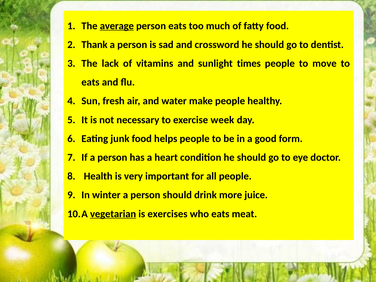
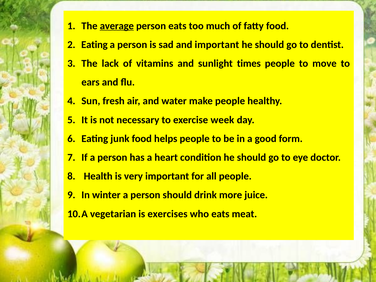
Thank at (94, 45): Thank -> Eating
and crossword: crossword -> important
eats at (90, 82): eats -> ears
vegetarian underline: present -> none
